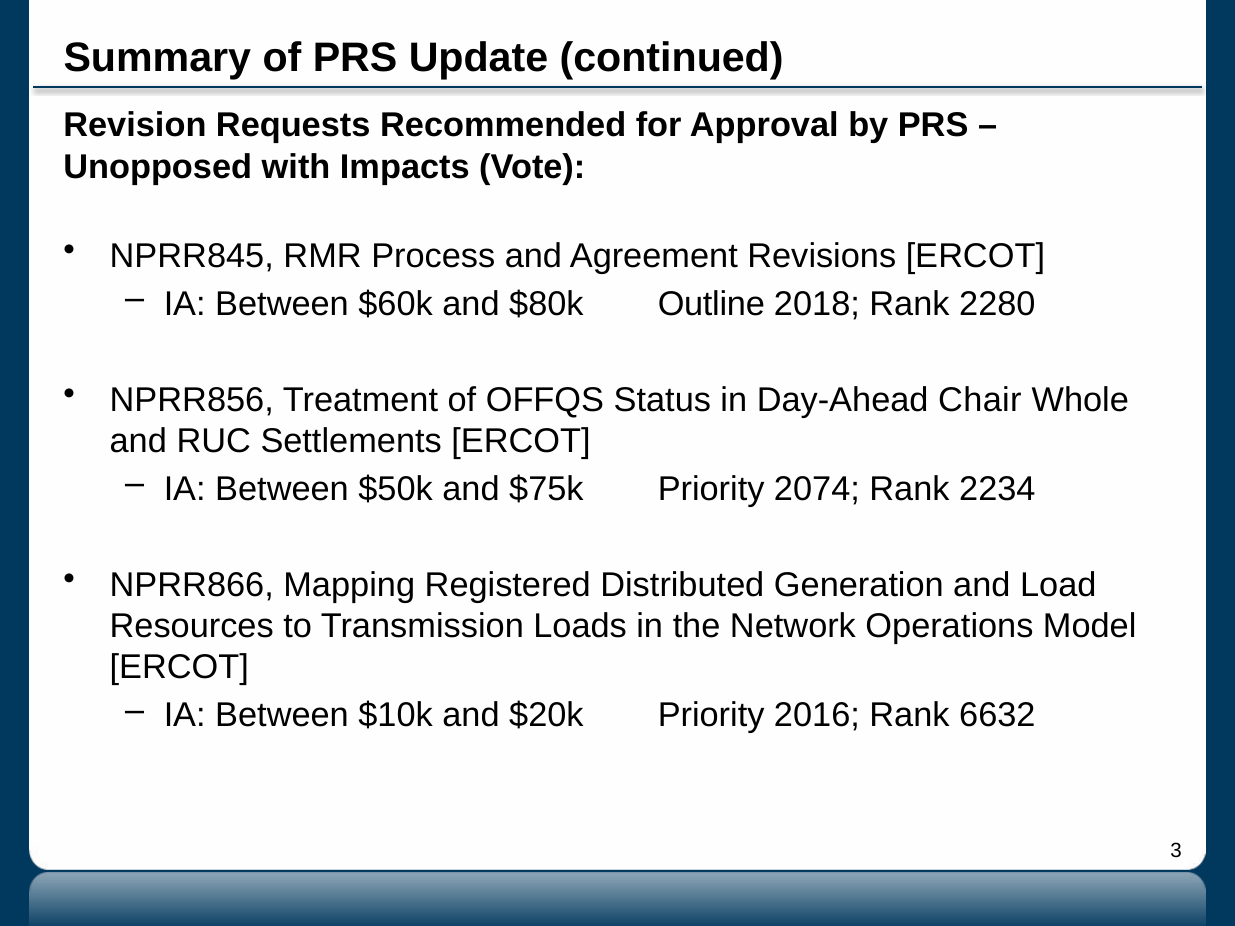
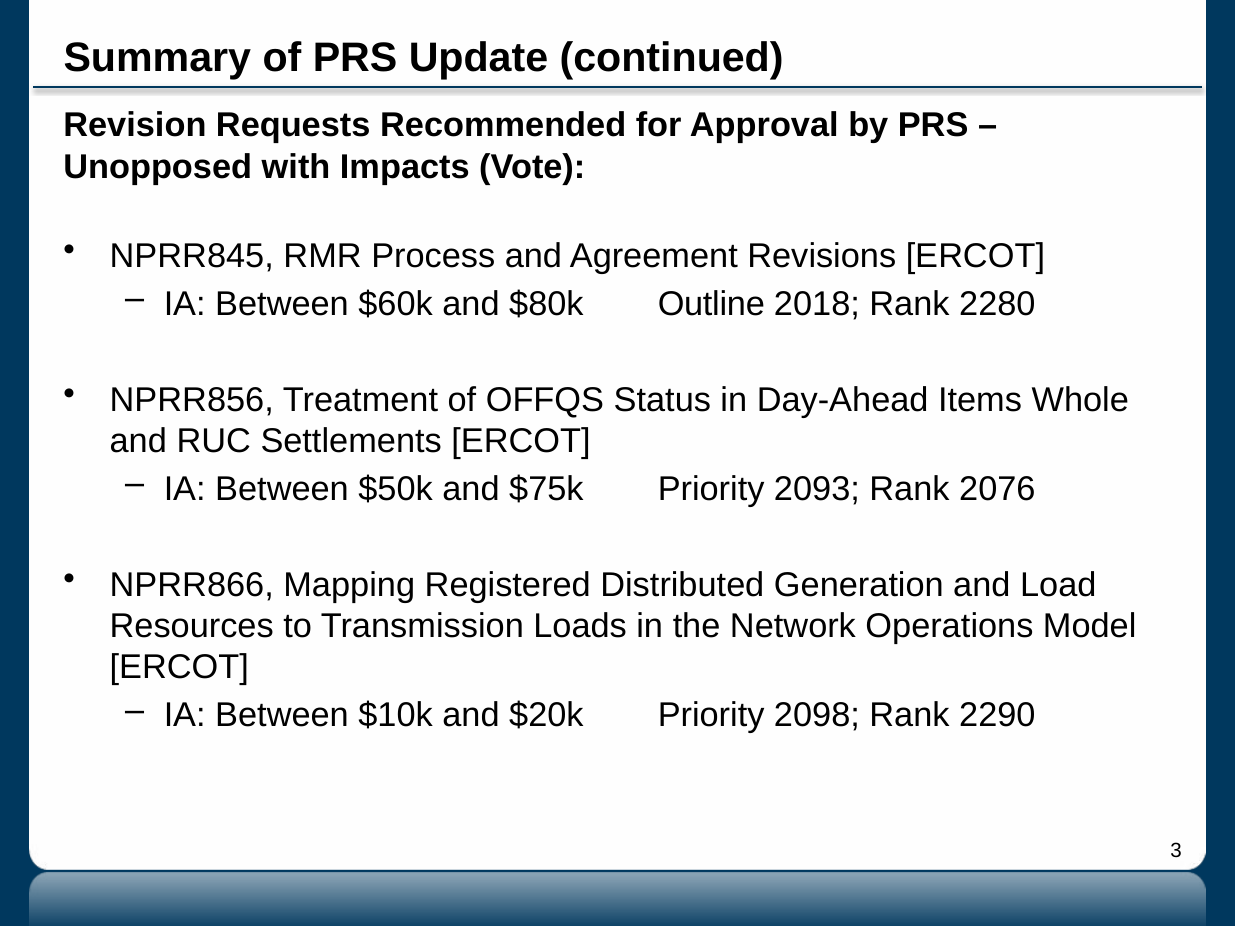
Chair: Chair -> Items
2074: 2074 -> 2093
2234: 2234 -> 2076
2016: 2016 -> 2098
6632: 6632 -> 2290
